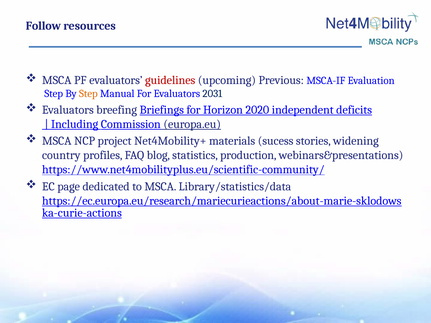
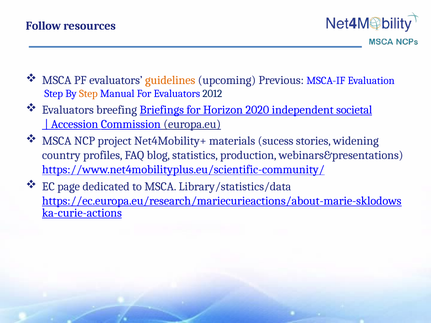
guidelines colour: red -> orange
2031: 2031 -> 2012
deficits: deficits -> societal
Including: Including -> Accession
